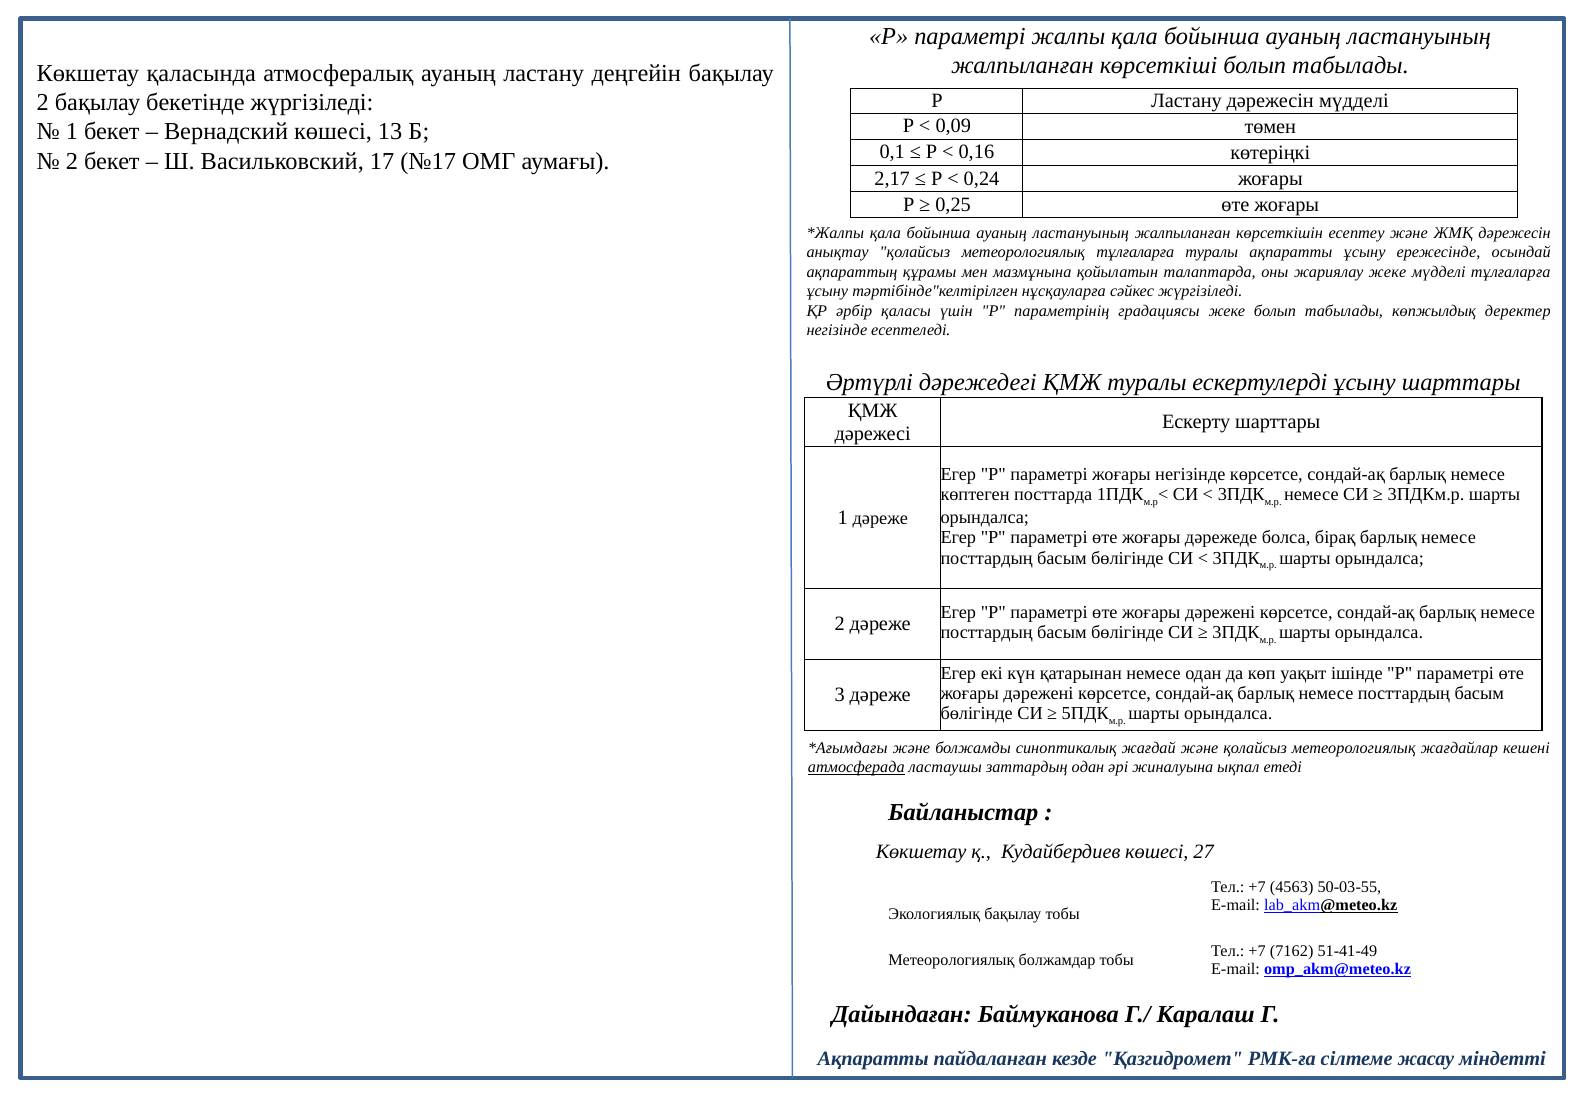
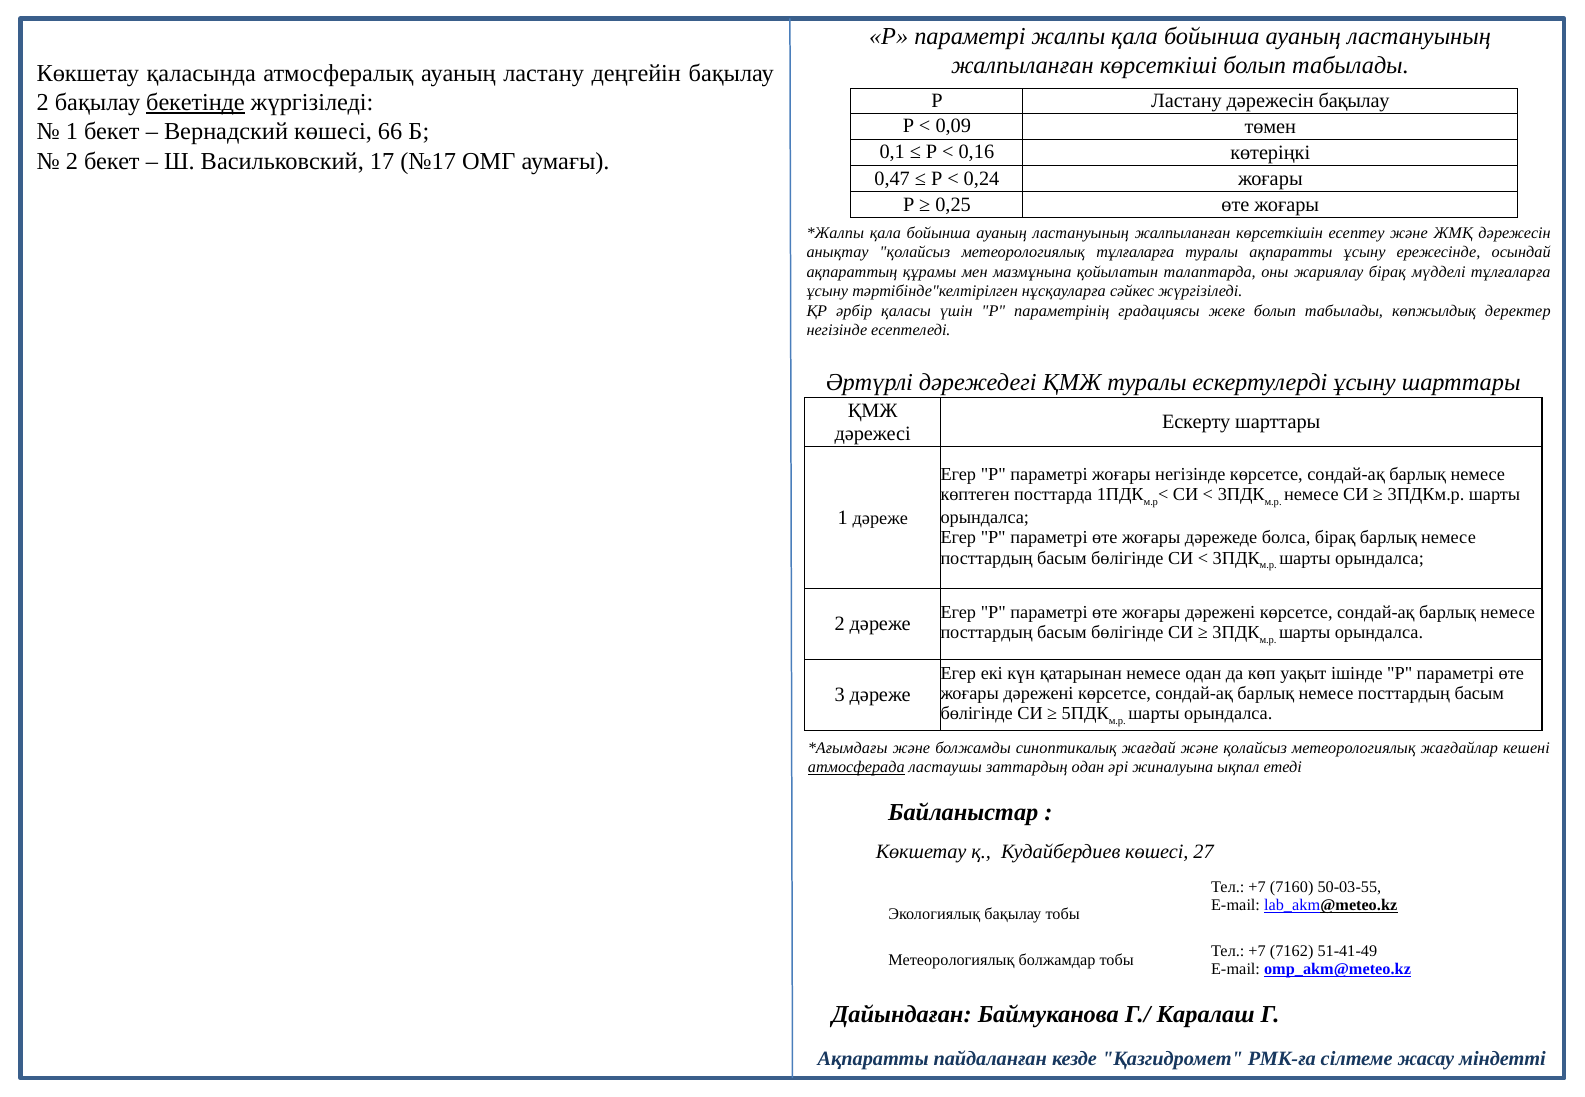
бекетінде underline: none -> present
дәрежесін мүдделі: мүдделі -> бақылау
13: 13 -> 66
2,17: 2,17 -> 0,47
жариялау жеке: жеке -> бірақ
4563: 4563 -> 7160
